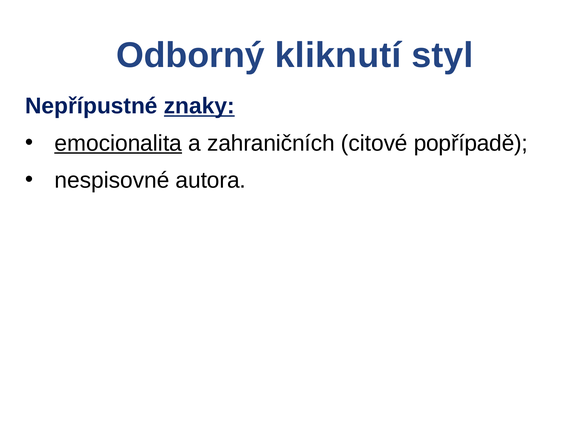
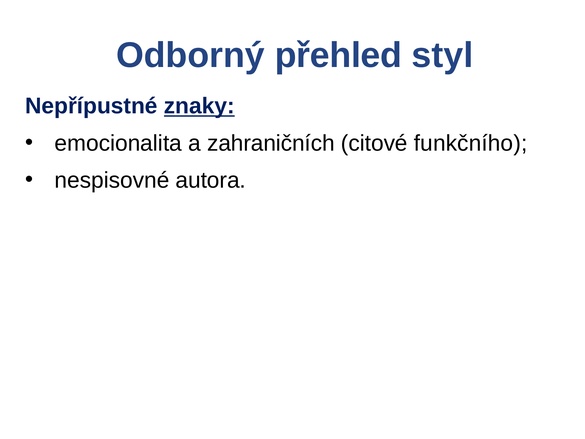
kliknutí: kliknutí -> přehled
emocionalita underline: present -> none
popřípadě: popřípadě -> funkčního
